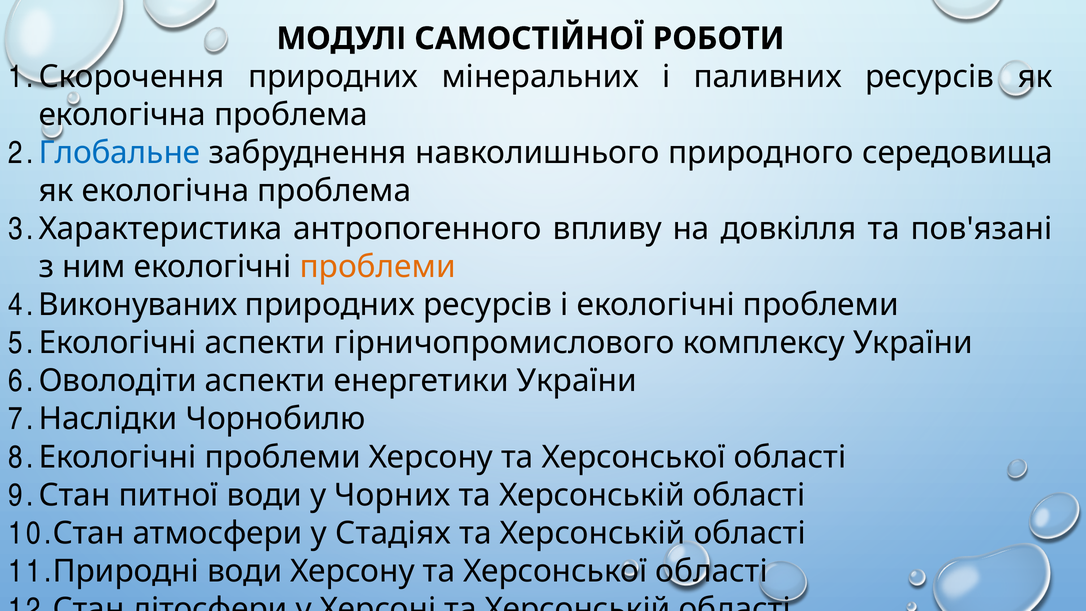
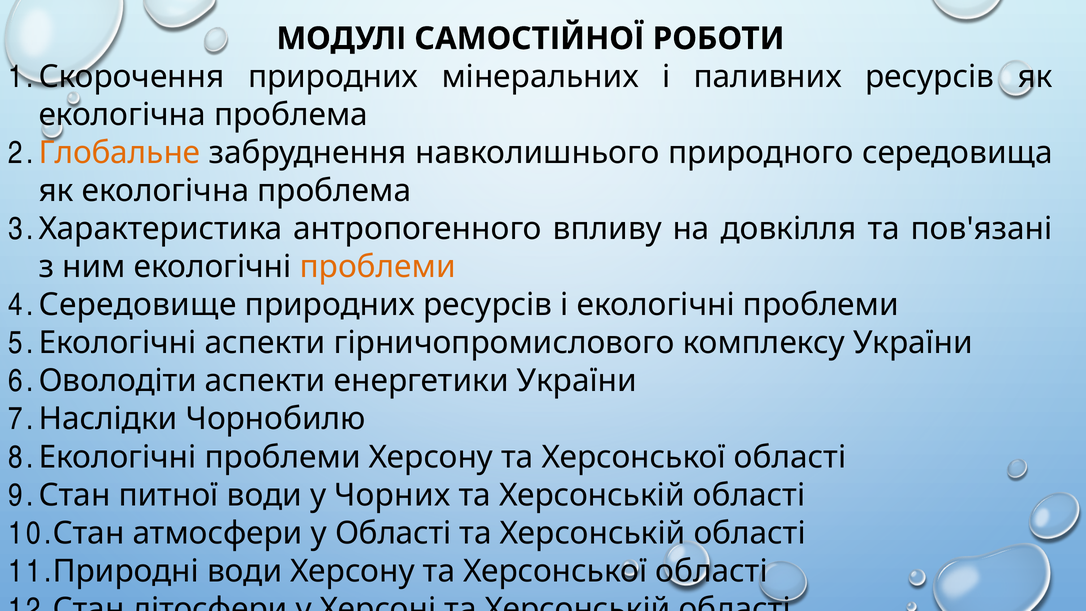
Глобальне colour: blue -> orange
Виконуваних: Виконуваних -> Середовище
у Стадіях: Стадіях -> Області
